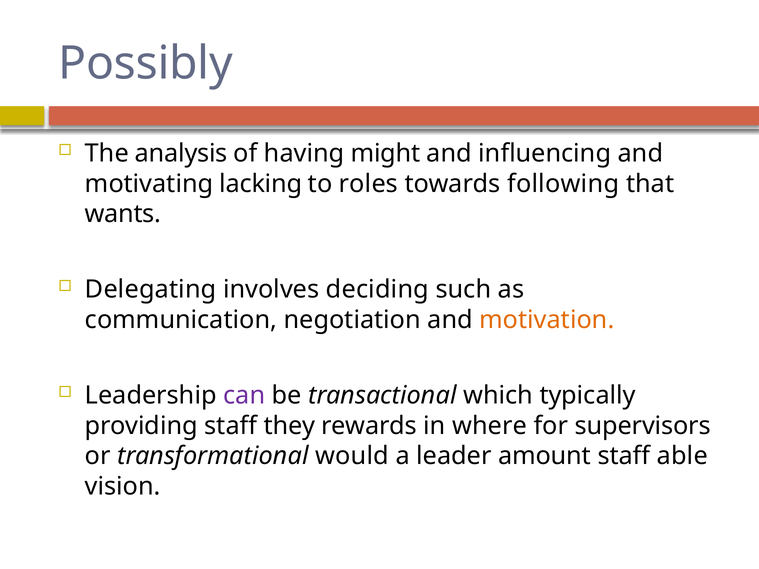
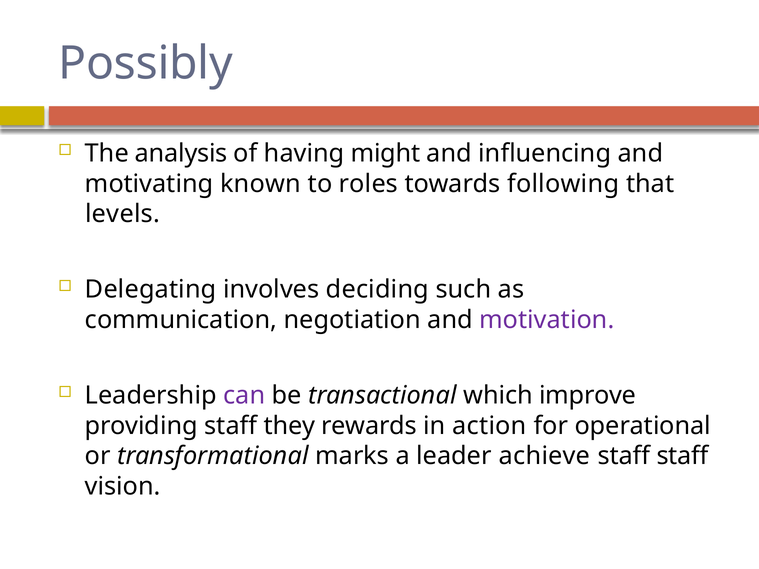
lacking: lacking -> known
wants: wants -> levels
motivation colour: orange -> purple
typically: typically -> improve
where: where -> action
supervisors: supervisors -> operational
would: would -> marks
amount: amount -> achieve
staff able: able -> staff
